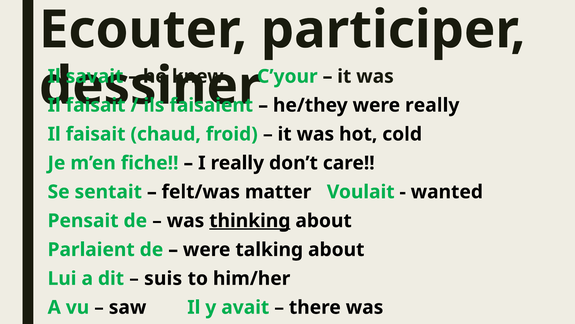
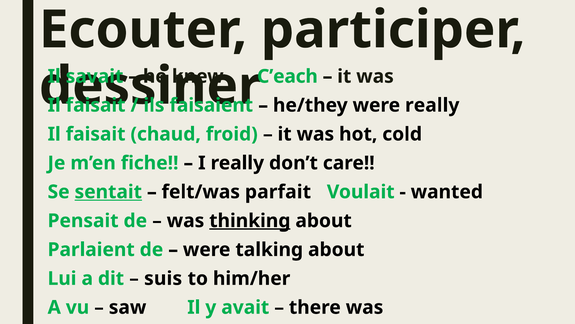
C’your: C’your -> C’each
sentait underline: none -> present
matter: matter -> parfait
